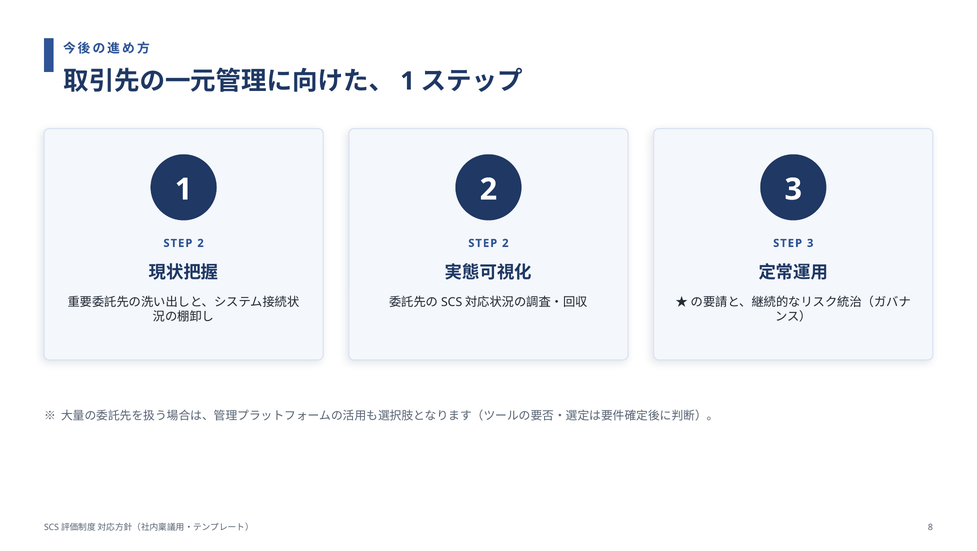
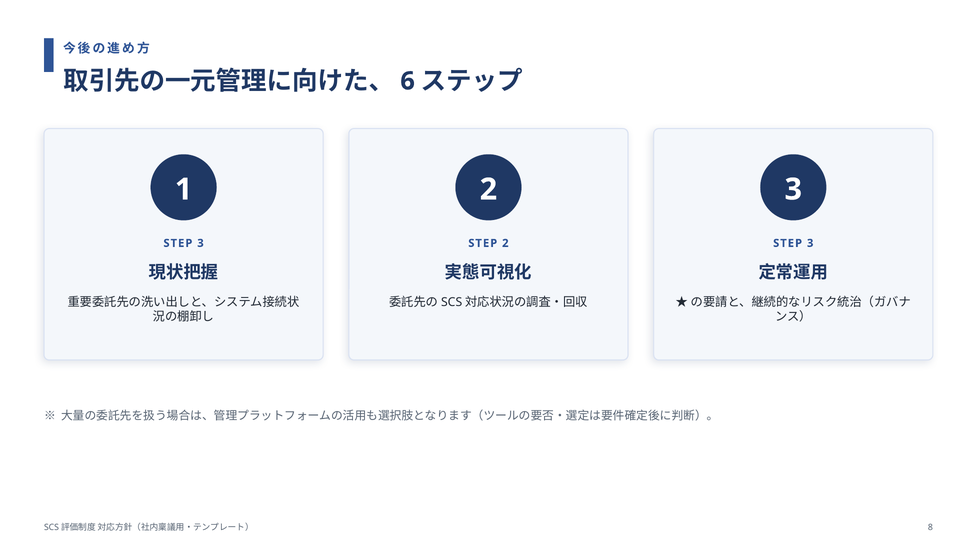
1 at (408, 81): 1 -> 6
2 at (201, 243): 2 -> 3
